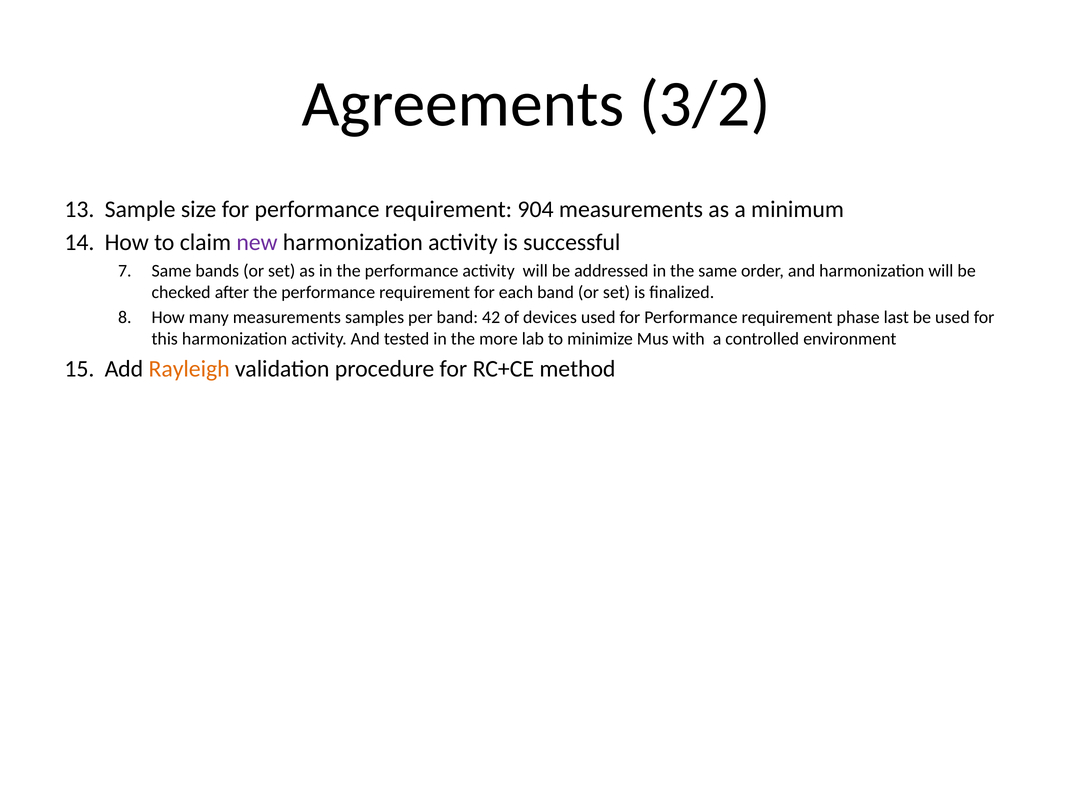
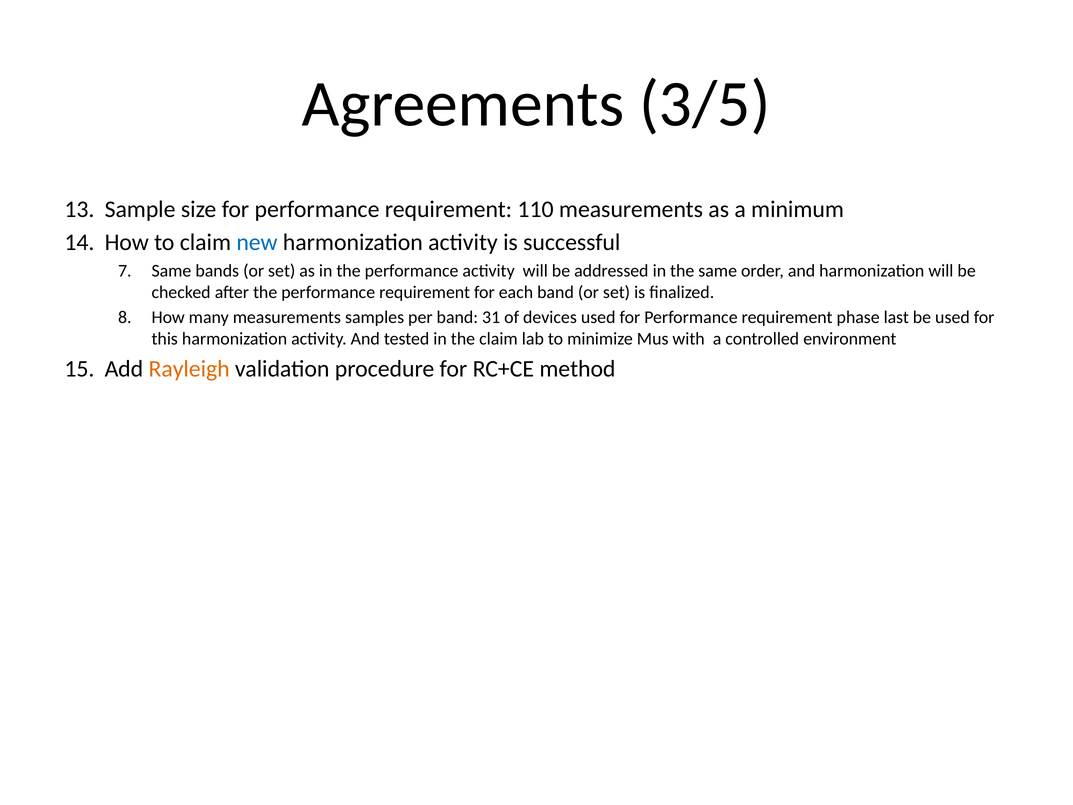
3/2: 3/2 -> 3/5
904: 904 -> 110
new colour: purple -> blue
42: 42 -> 31
the more: more -> claim
